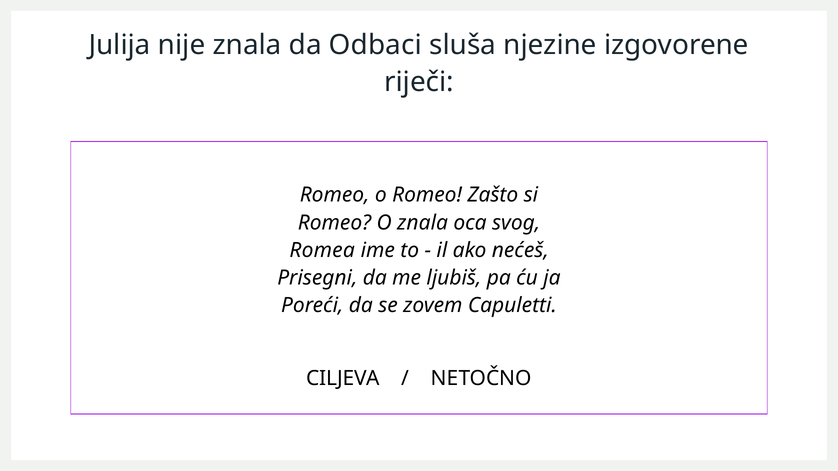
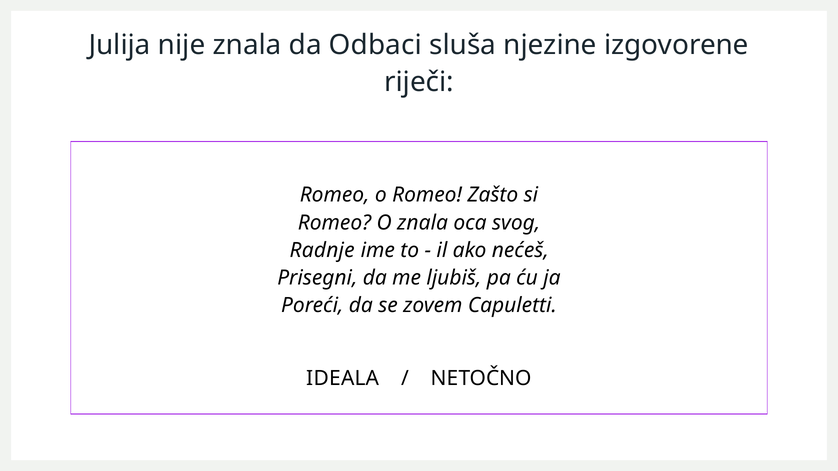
Romea: Romea -> Radnje
CILJEVA: CILJEVA -> IDEALA
